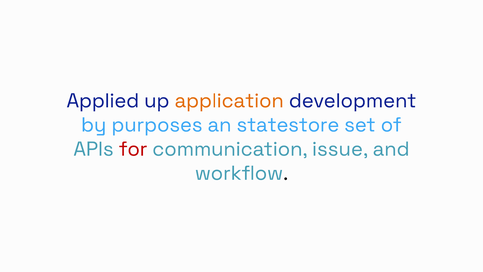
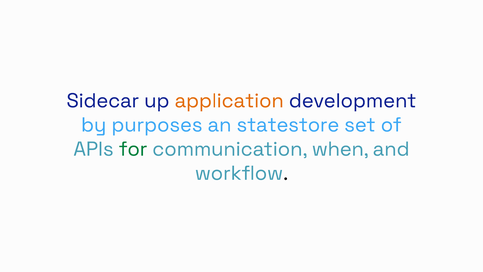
Applied: Applied -> Sidecar
for colour: red -> green
issue: issue -> when
